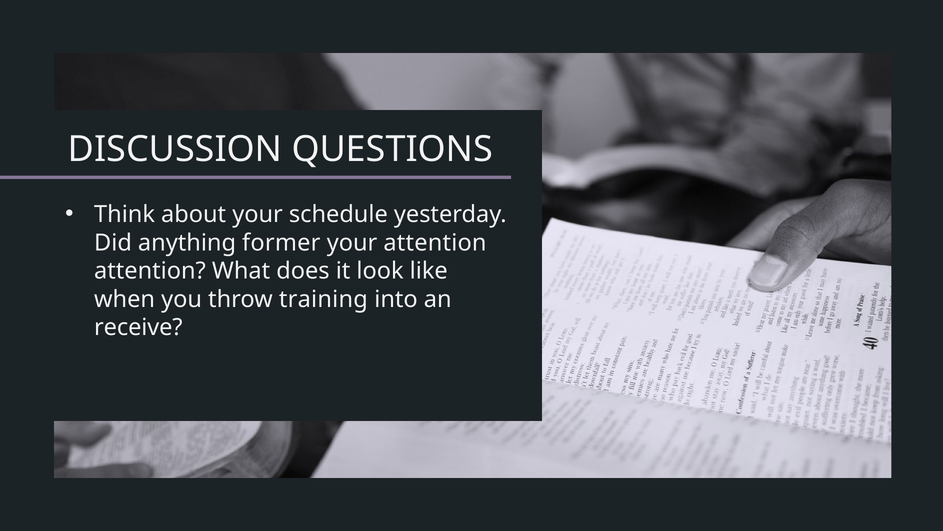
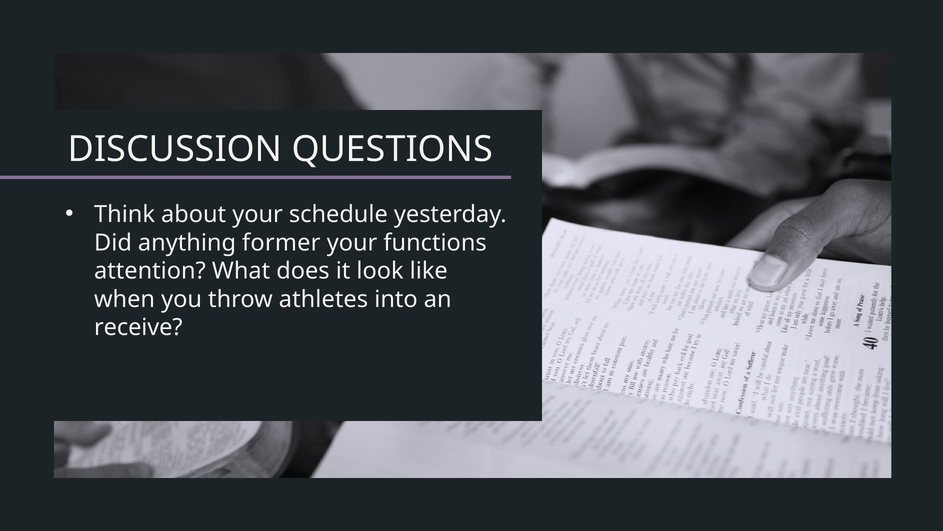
your attention: attention -> functions
training: training -> athletes
